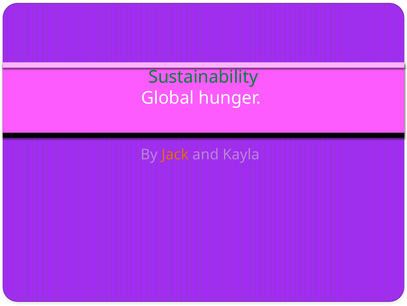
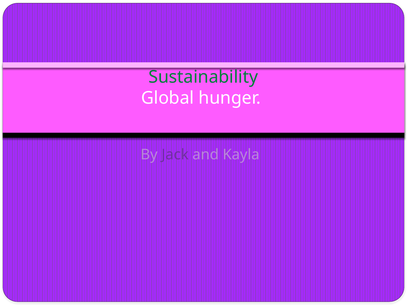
Jack colour: orange -> purple
